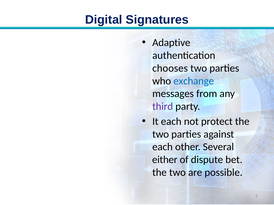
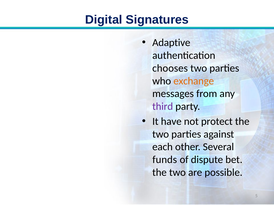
exchange colour: blue -> orange
It each: each -> have
either: either -> funds
